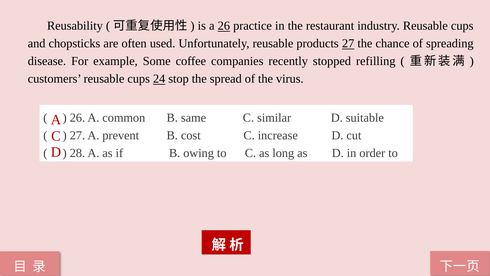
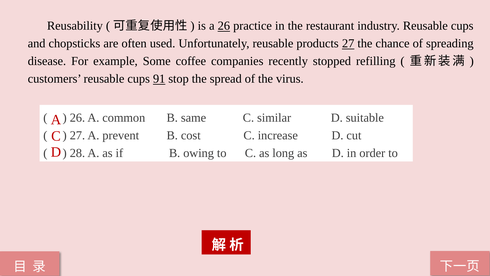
24: 24 -> 91
